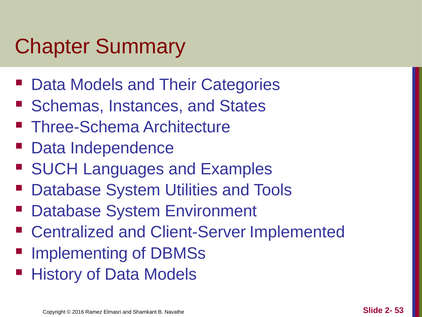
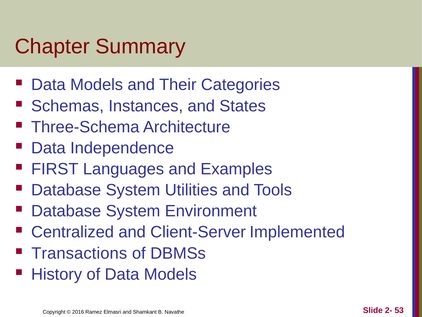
SUCH: SUCH -> FIRST
Implementing: Implementing -> Transactions
